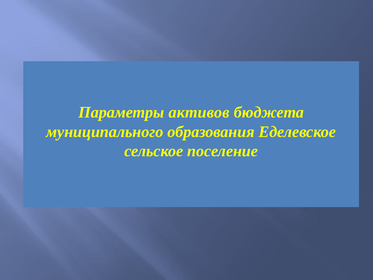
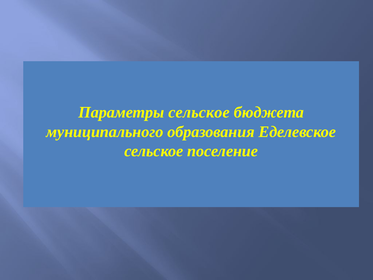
Параметры активов: активов -> сельское
